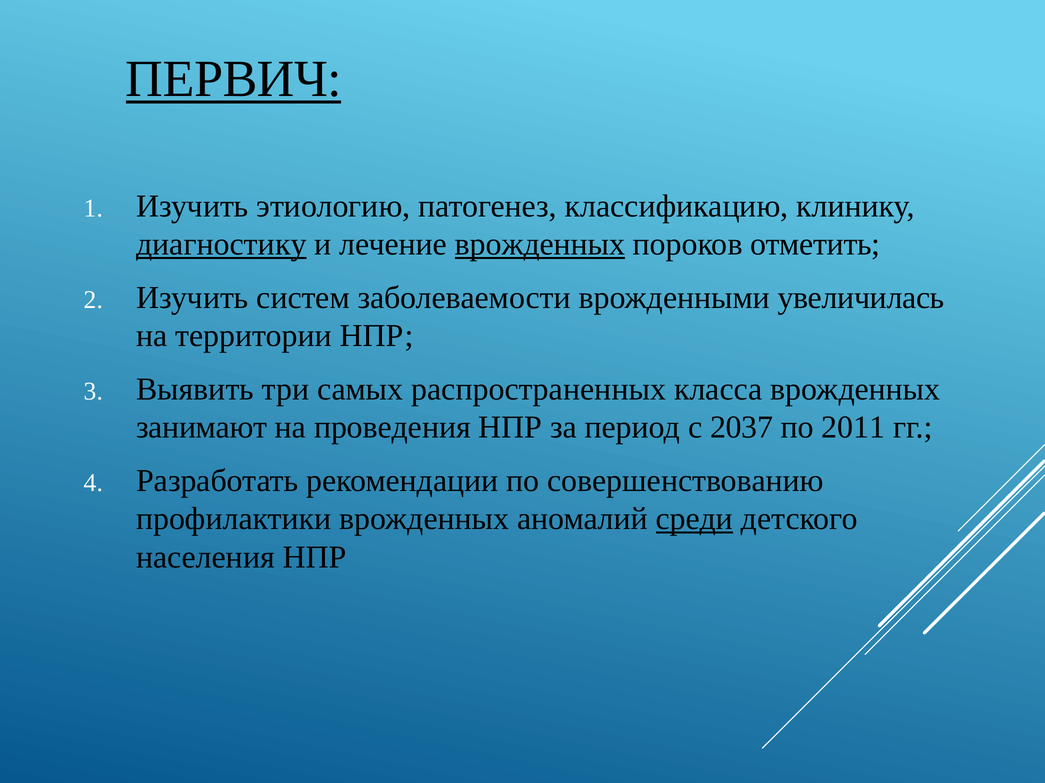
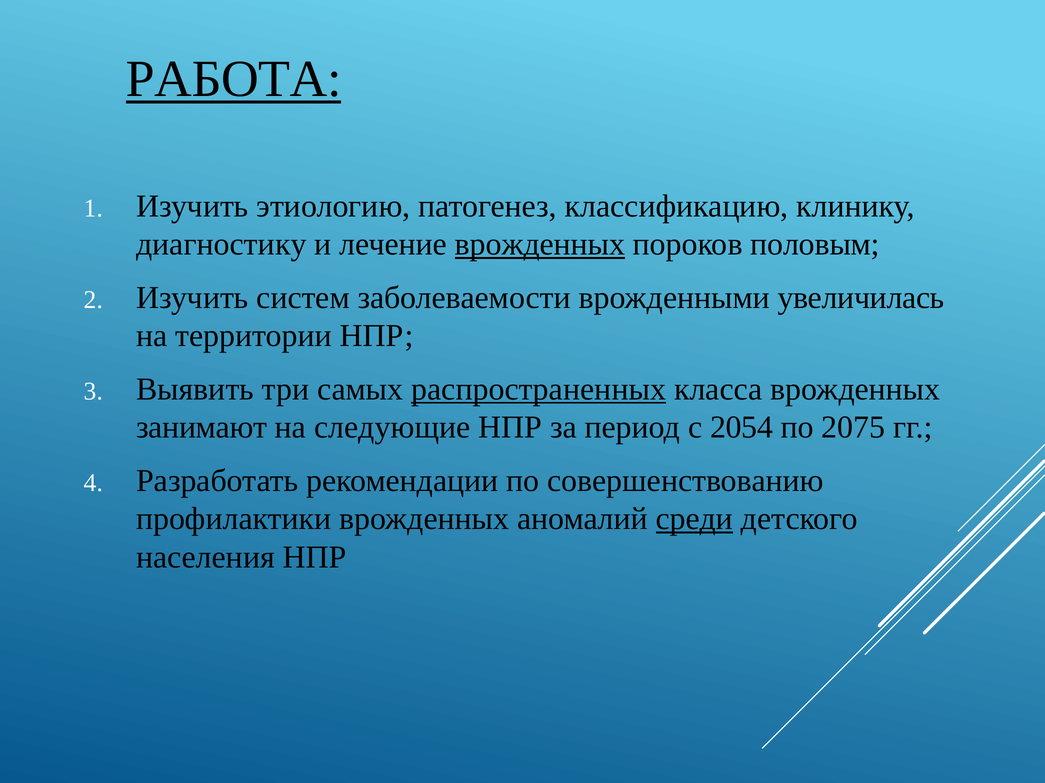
ПЕРВИЧ: ПЕРВИЧ -> РАБОТА
диагностику underline: present -> none
отметить: отметить -> половым
распространенных underline: none -> present
проведения: проведения -> следующие
2037: 2037 -> 2054
2011: 2011 -> 2075
